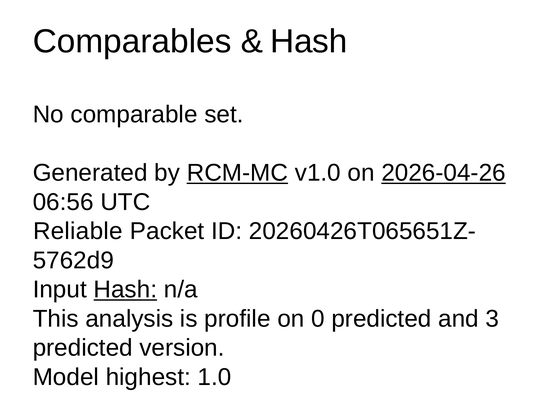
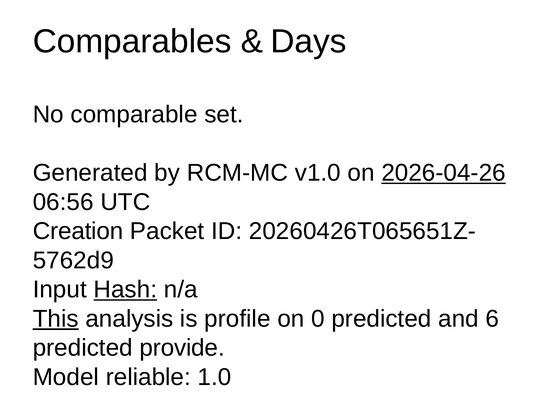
Hash at (309, 42): Hash -> Days
RCM-MC underline: present -> none
Reliable: Reliable -> Creation
This underline: none -> present
3: 3 -> 6
version: version -> provide
highest: highest -> reliable
